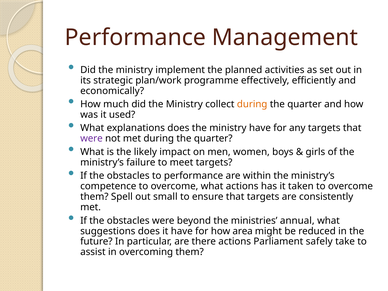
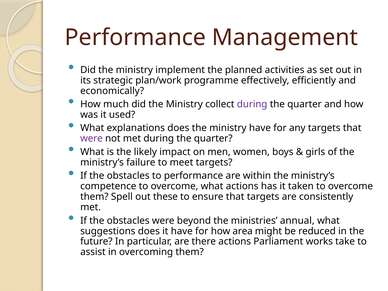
during at (252, 104) colour: orange -> purple
small: small -> these
safely: safely -> works
